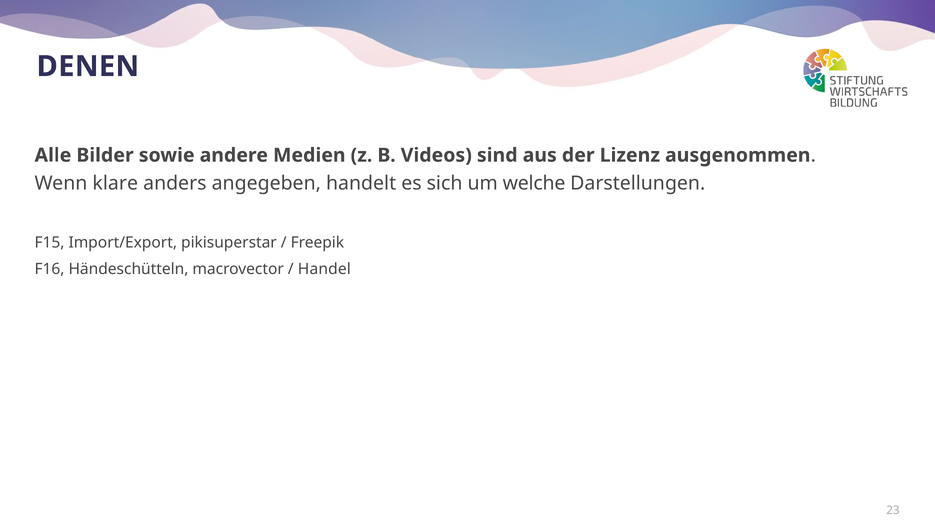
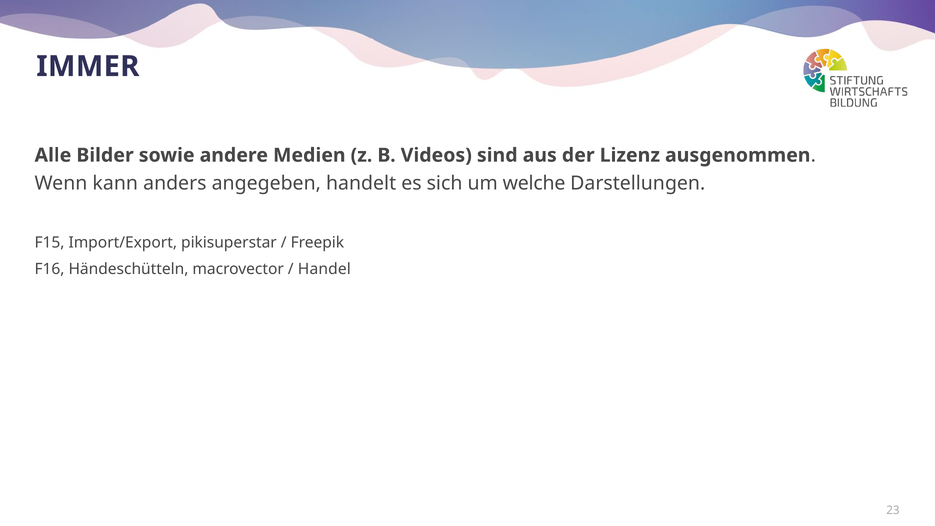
DENEN: DENEN -> IMMER
klare: klare -> kann
